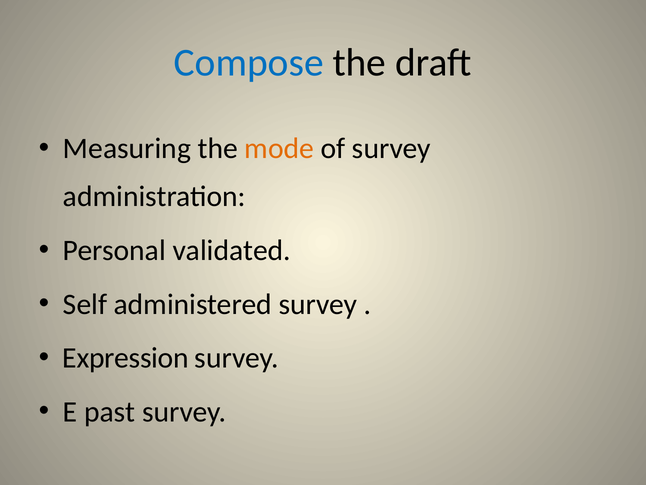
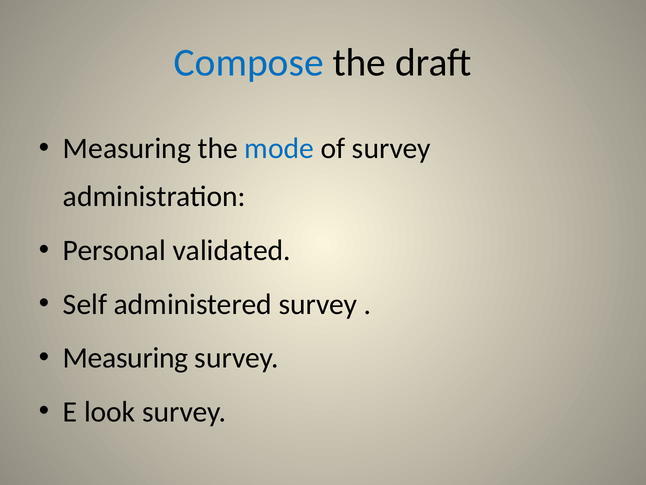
mode colour: orange -> blue
Expression at (126, 358): Expression -> Measuring
past: past -> look
